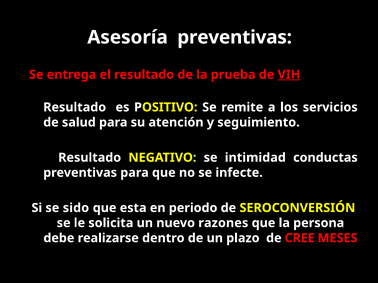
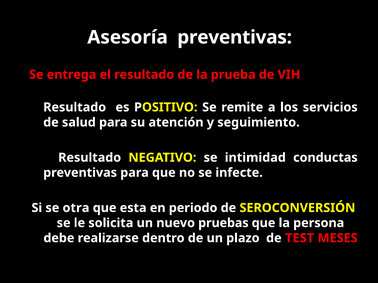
VIH underline: present -> none
sido: sido -> otra
razones: razones -> pruebas
CREE: CREE -> TEST
